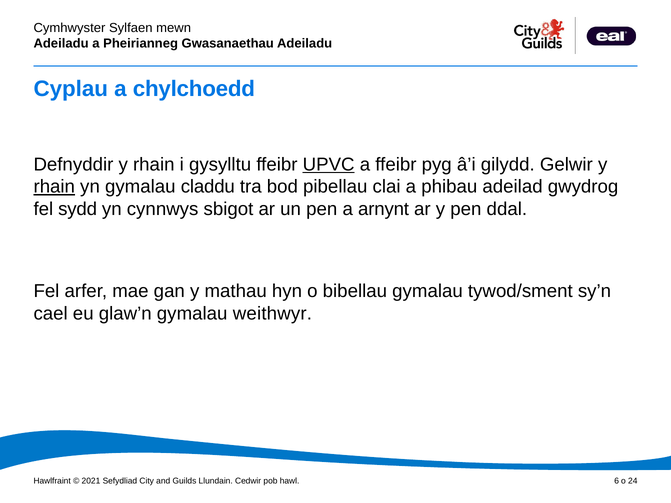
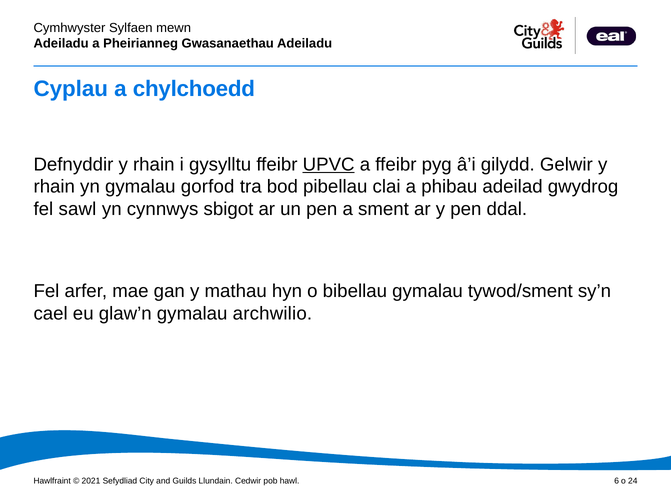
rhain at (54, 187) underline: present -> none
claddu: claddu -> gorfod
sydd: sydd -> sawl
arnynt: arnynt -> sment
weithwyr: weithwyr -> archwilio
